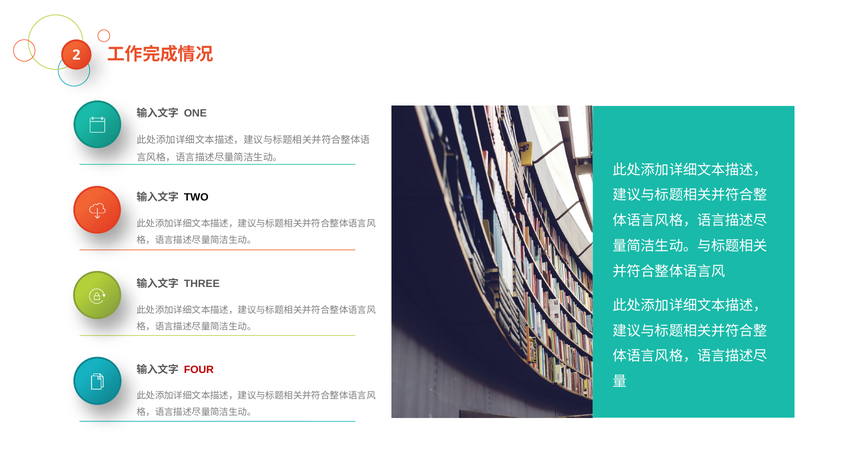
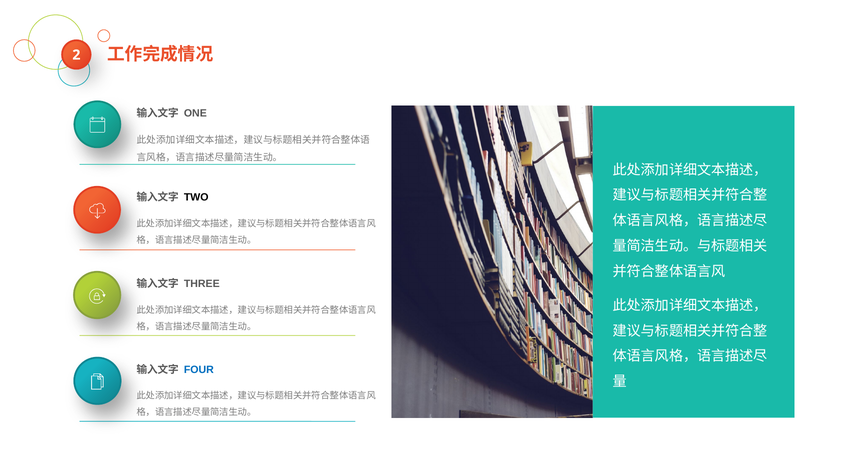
FOUR colour: red -> blue
